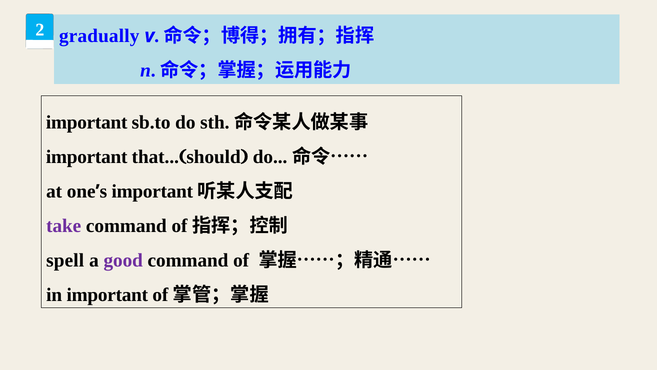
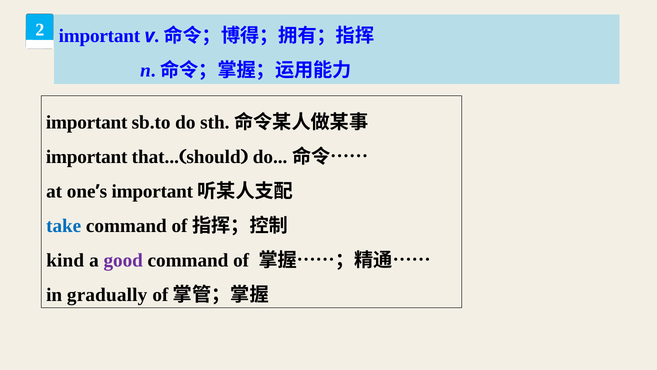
2 gradually: gradually -> important
take colour: purple -> blue
spell: spell -> kind
in important: important -> gradually
